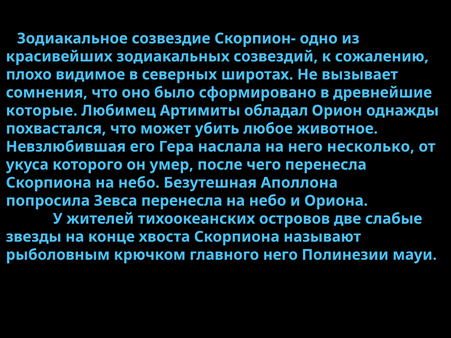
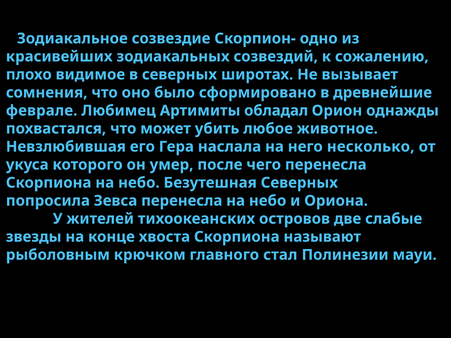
которые: которые -> феврале
Безутешная Аполлона: Аполлона -> Северных
главного него: него -> стал
